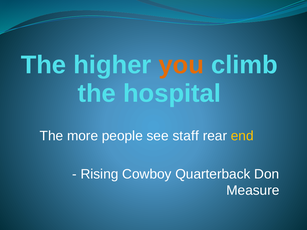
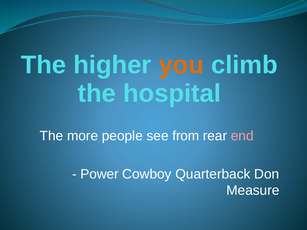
staff: staff -> from
end colour: yellow -> pink
Rising: Rising -> Power
